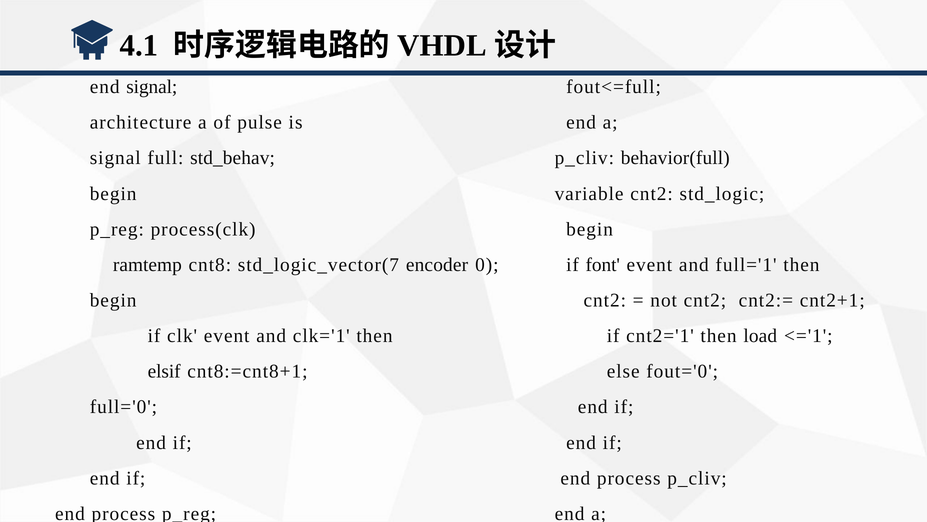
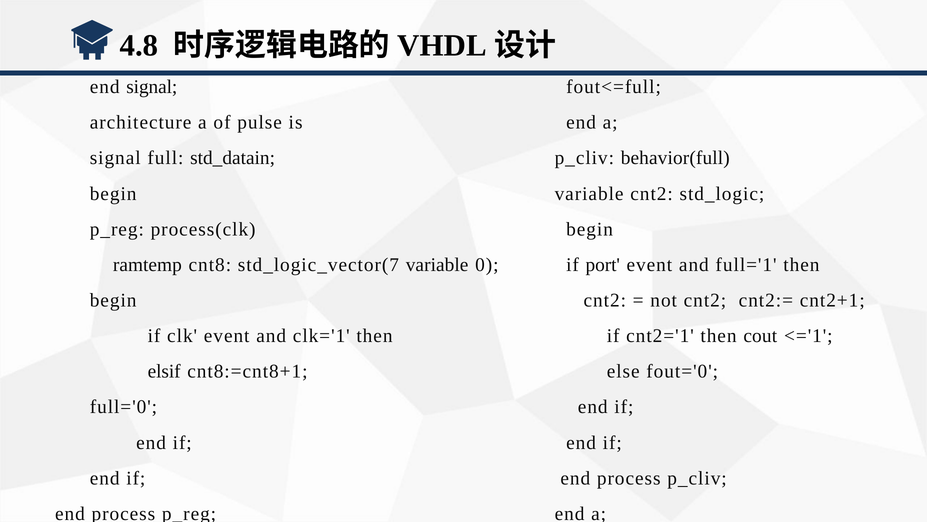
4.1: 4.1 -> 4.8
std_behav: std_behav -> std_datain
std_logic_vector(7 encoder: encoder -> variable
font: font -> port
load: load -> cout
